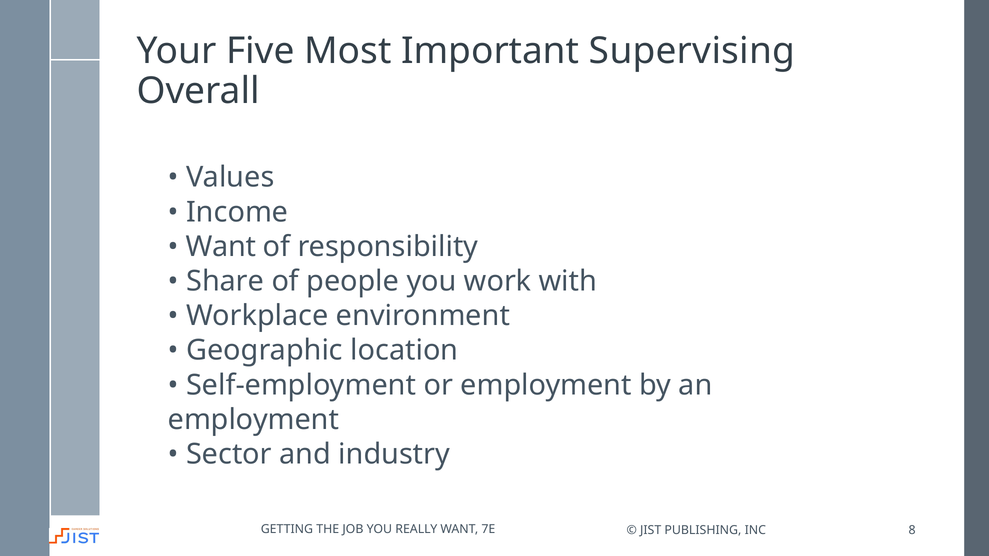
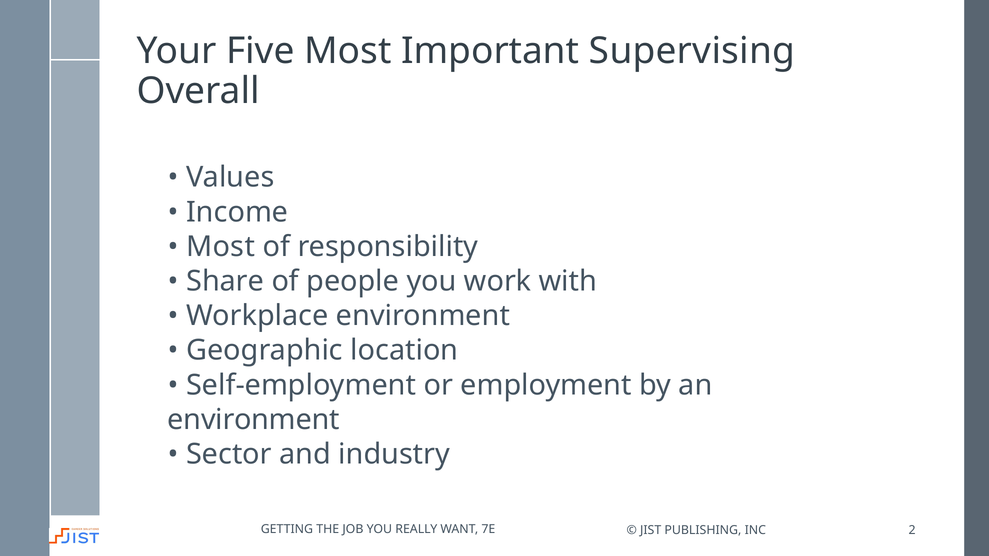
Want at (221, 247): Want -> Most
employment at (253, 420): employment -> environment
8: 8 -> 2
